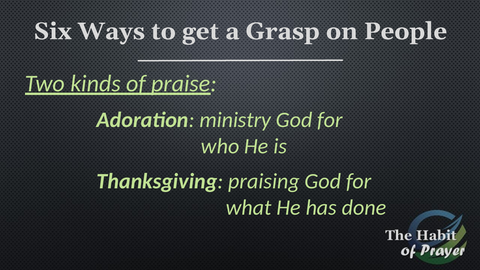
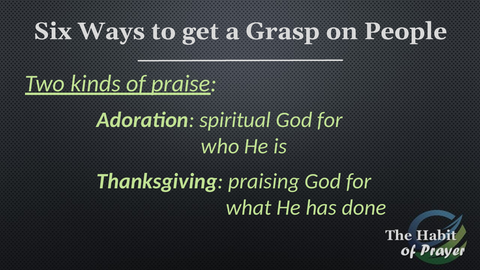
ministry: ministry -> spiritual
